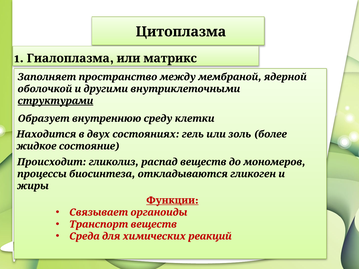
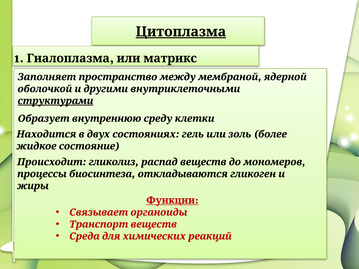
Цитоплазма underline: none -> present
